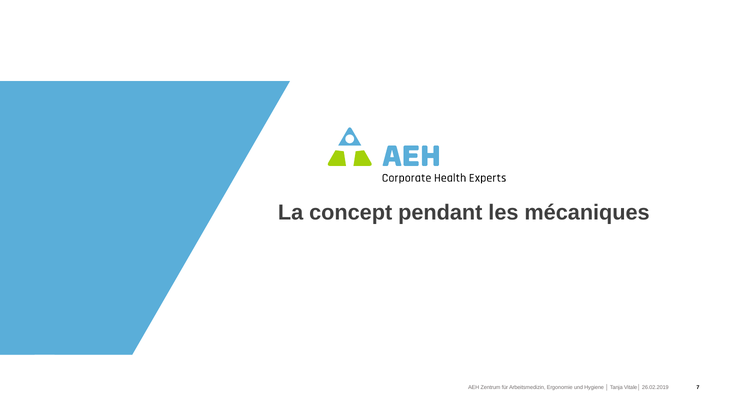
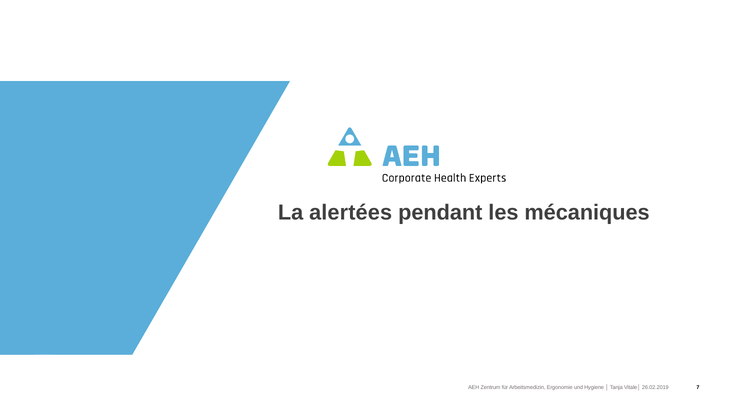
concept: concept -> alertées
